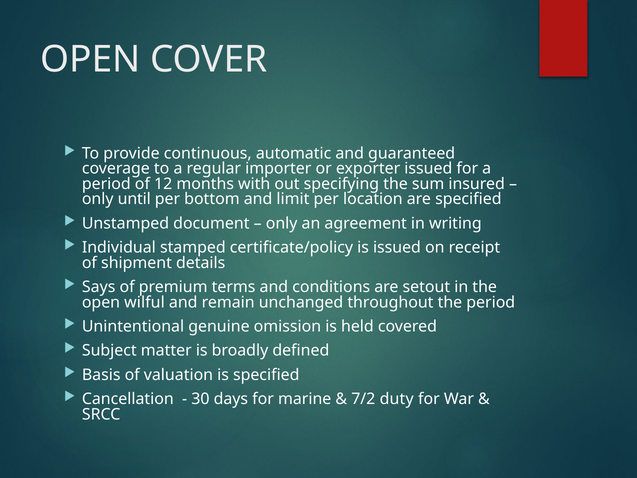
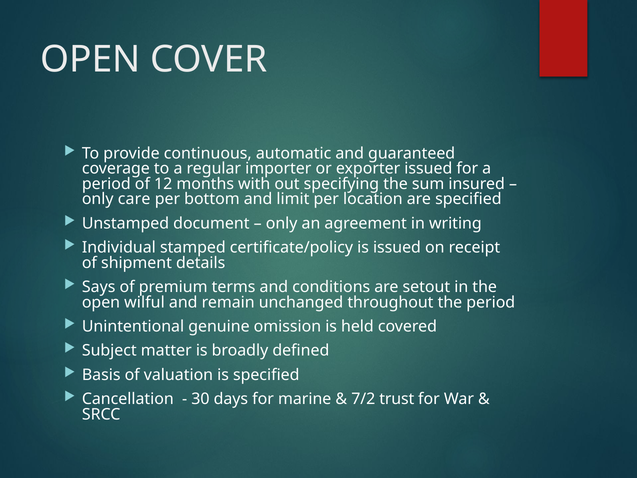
until: until -> care
duty: duty -> trust
